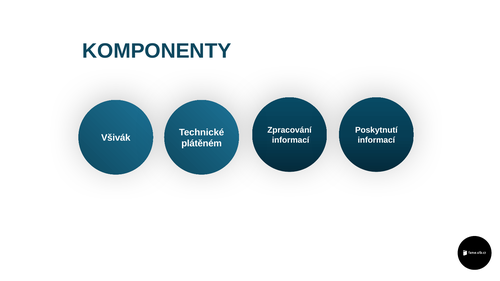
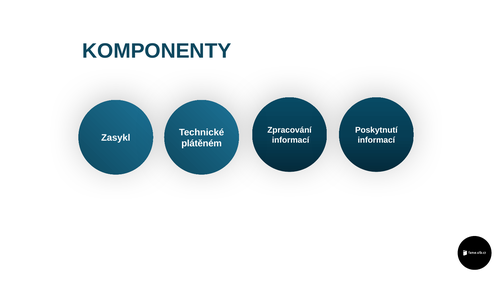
Všivák: Všivák -> Zasykl
